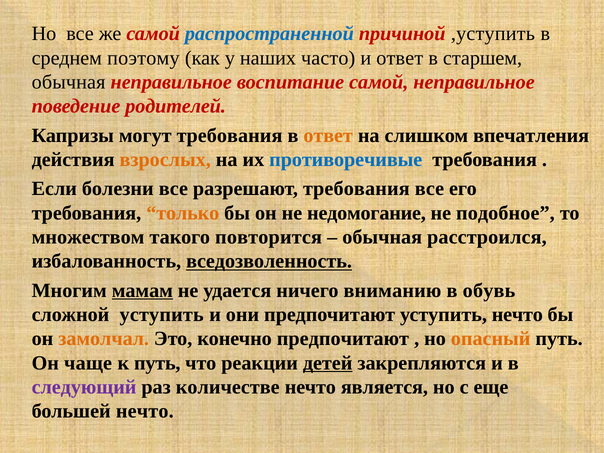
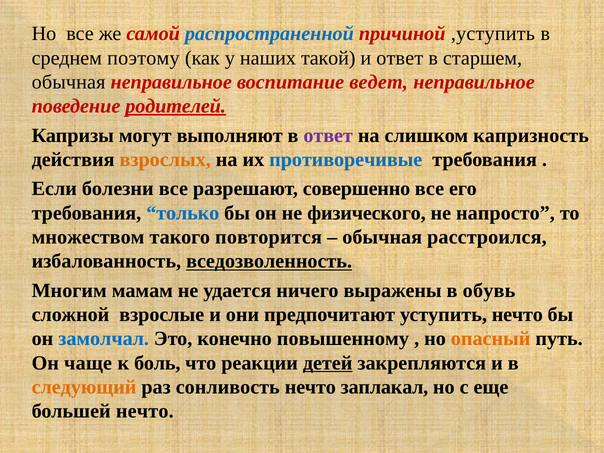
часто: часто -> такой
воспитание самой: самой -> ведет
родителей underline: none -> present
могут требования: требования -> выполняют
ответ at (328, 135) colour: orange -> purple
впечатления: впечатления -> капризность
разрешают требования: требования -> совершенно
только colour: orange -> blue
недомогание: недомогание -> физического
подобное: подобное -> напросто
мамам underline: present -> none
вниманию: вниманию -> выражены
сложной уступить: уступить -> взрослые
замолчал colour: orange -> blue
конечно предпочитают: предпочитают -> повышенному
к путь: путь -> боль
следующий colour: purple -> orange
количестве: количестве -> сонливость
является: является -> заплакал
